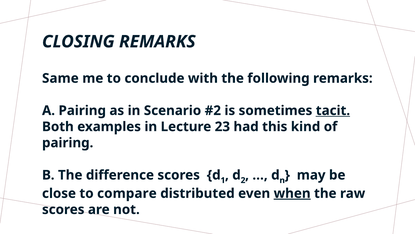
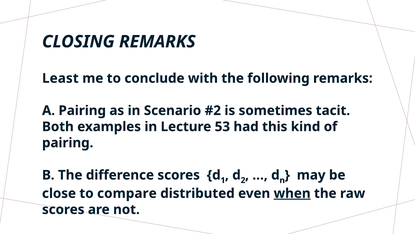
Same: Same -> Least
tacit underline: present -> none
23: 23 -> 53
